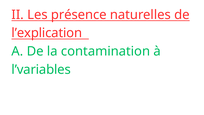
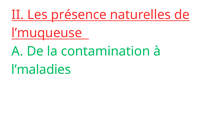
l’explication: l’explication -> l’muqueuse
l’variables: l’variables -> l’maladies
